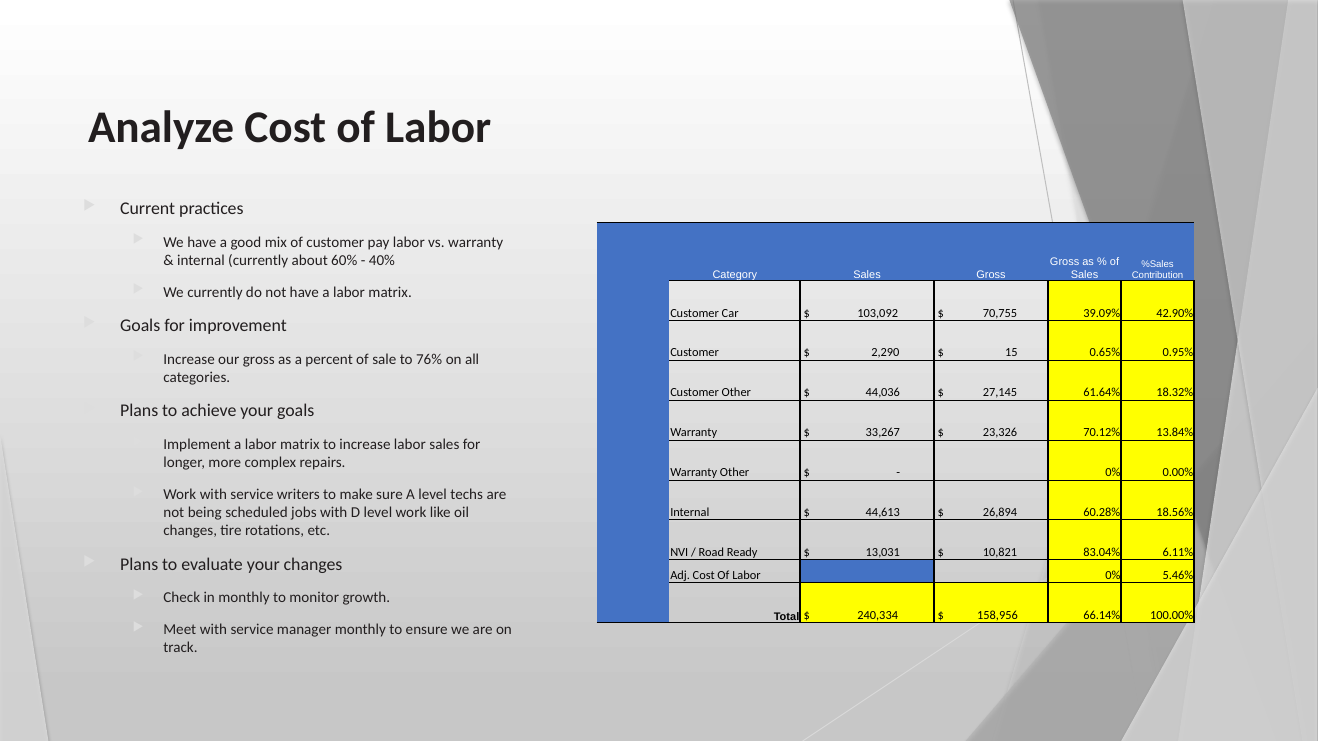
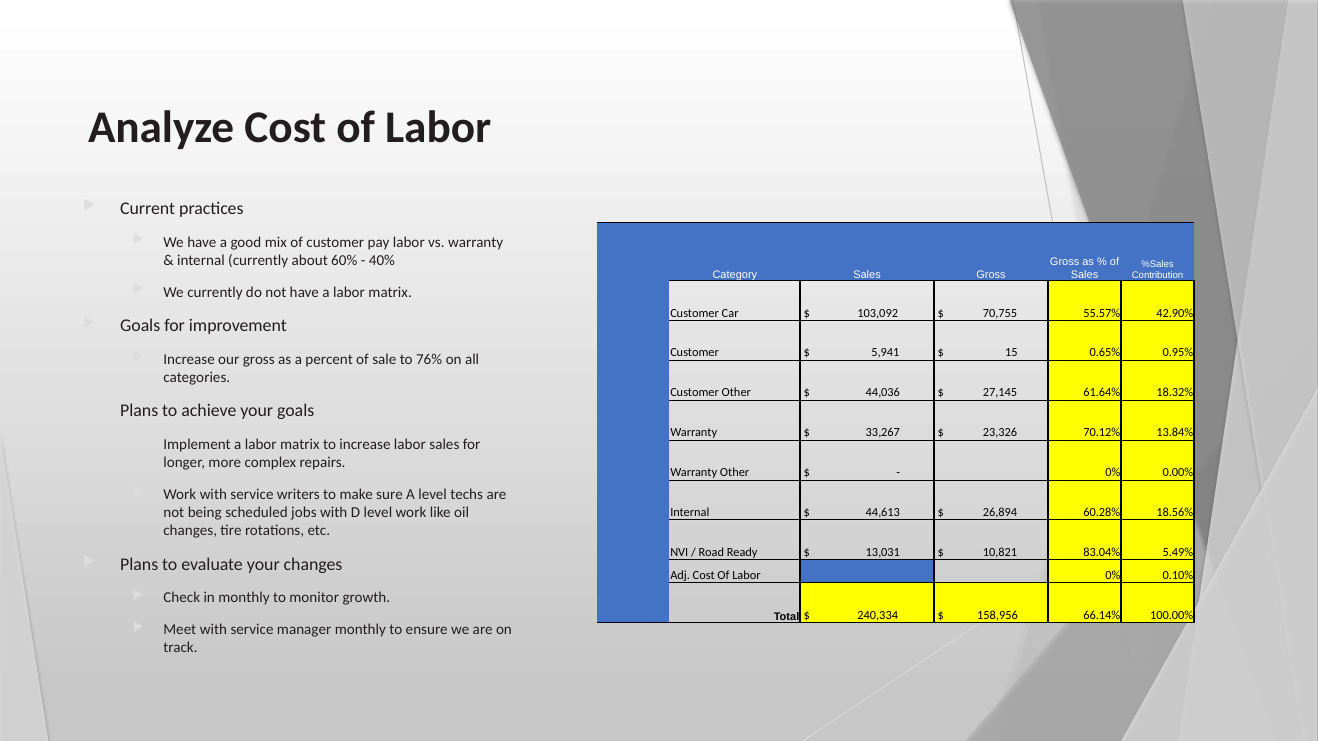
39.09%: 39.09% -> 55.57%
2,290: 2,290 -> 5,941
6.11%: 6.11% -> 5.49%
5.46%: 5.46% -> 0.10%
